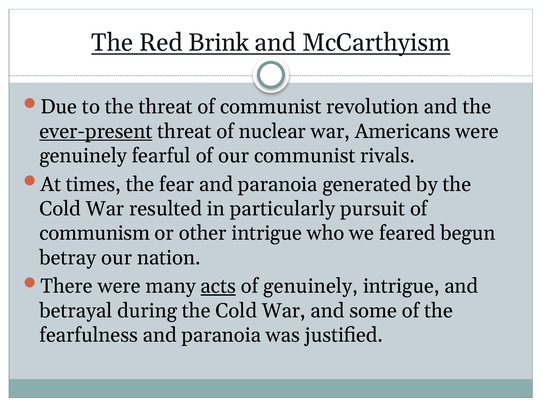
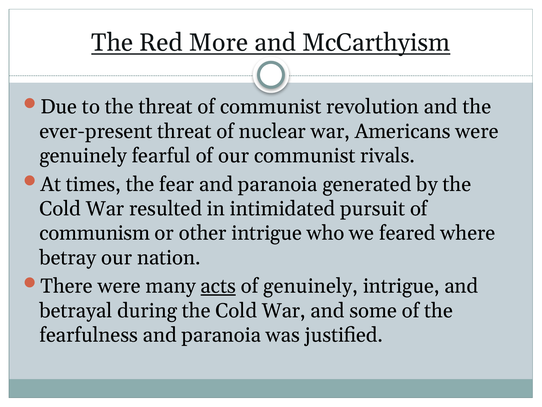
Brink: Brink -> More
ever-present underline: present -> none
particularly: particularly -> intimidated
begun: begun -> where
